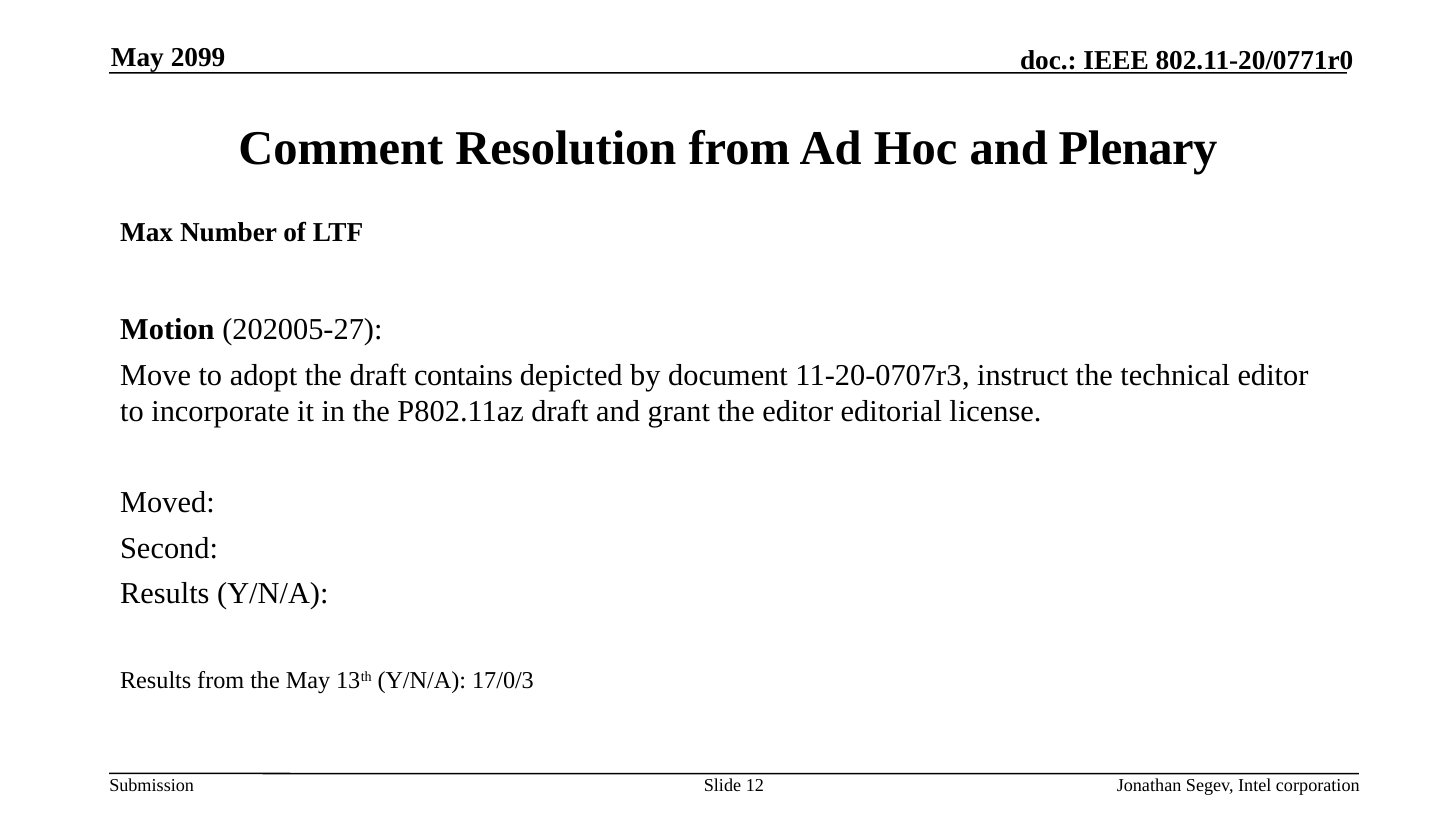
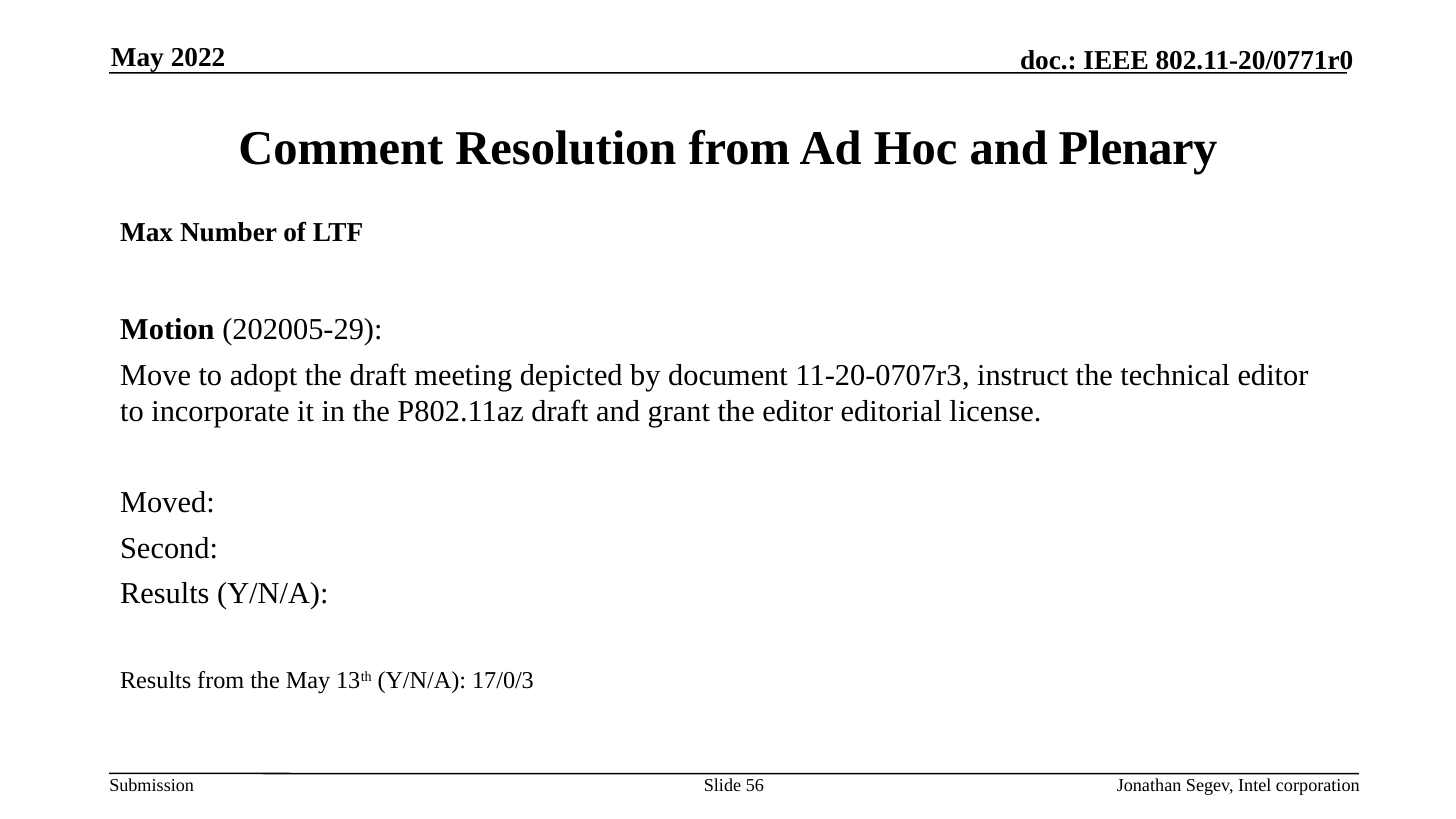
2099: 2099 -> 2022
202005-27: 202005-27 -> 202005-29
contains: contains -> meeting
12: 12 -> 56
